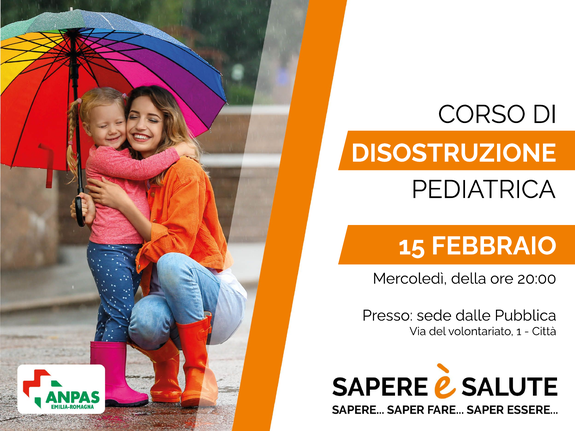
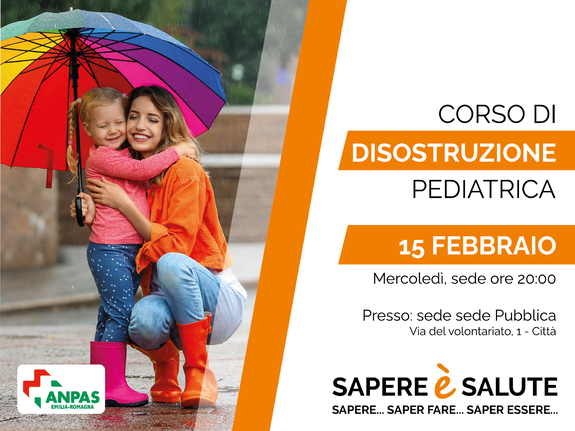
Mercoledì della: della -> sede
sede dalle: dalle -> sede
